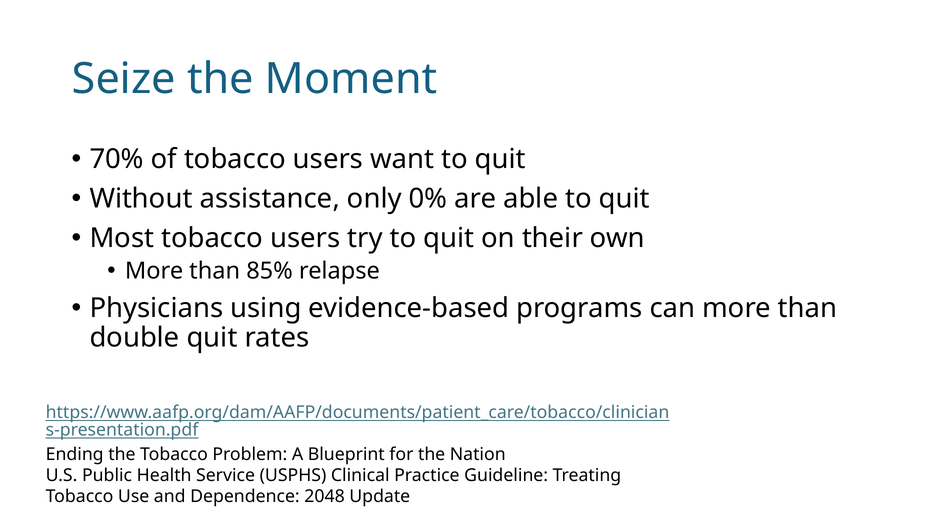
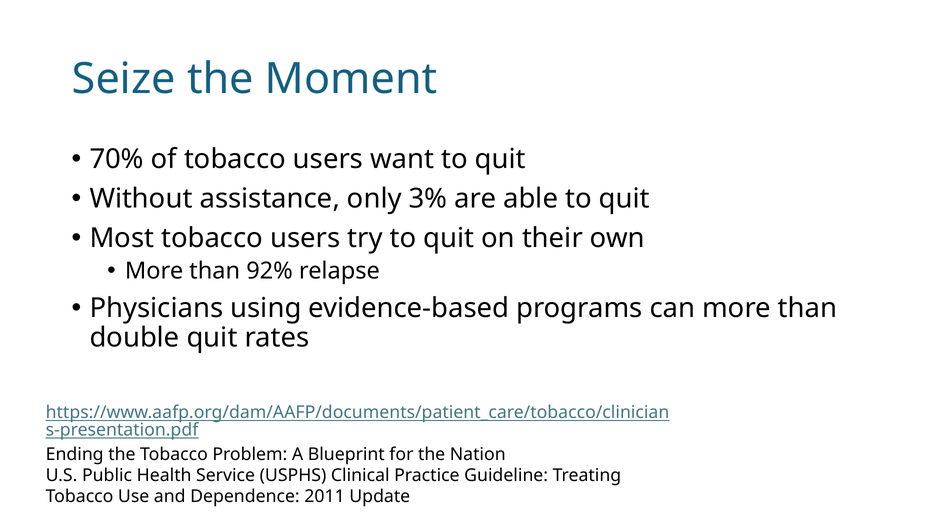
0%: 0% -> 3%
85%: 85% -> 92%
2048: 2048 -> 2011
